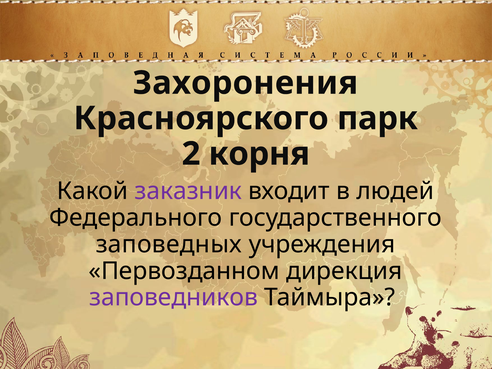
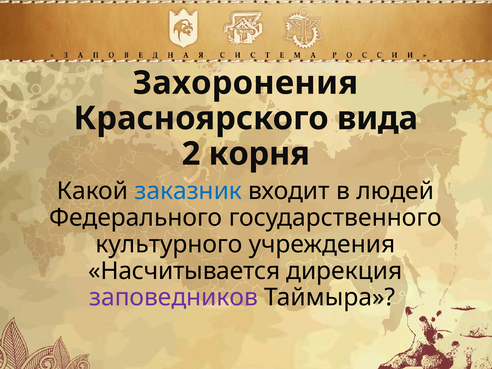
парк: парк -> вида
заказник colour: purple -> blue
заповедных: заповедных -> культурного
Первозданном: Первозданном -> Насчитывается
